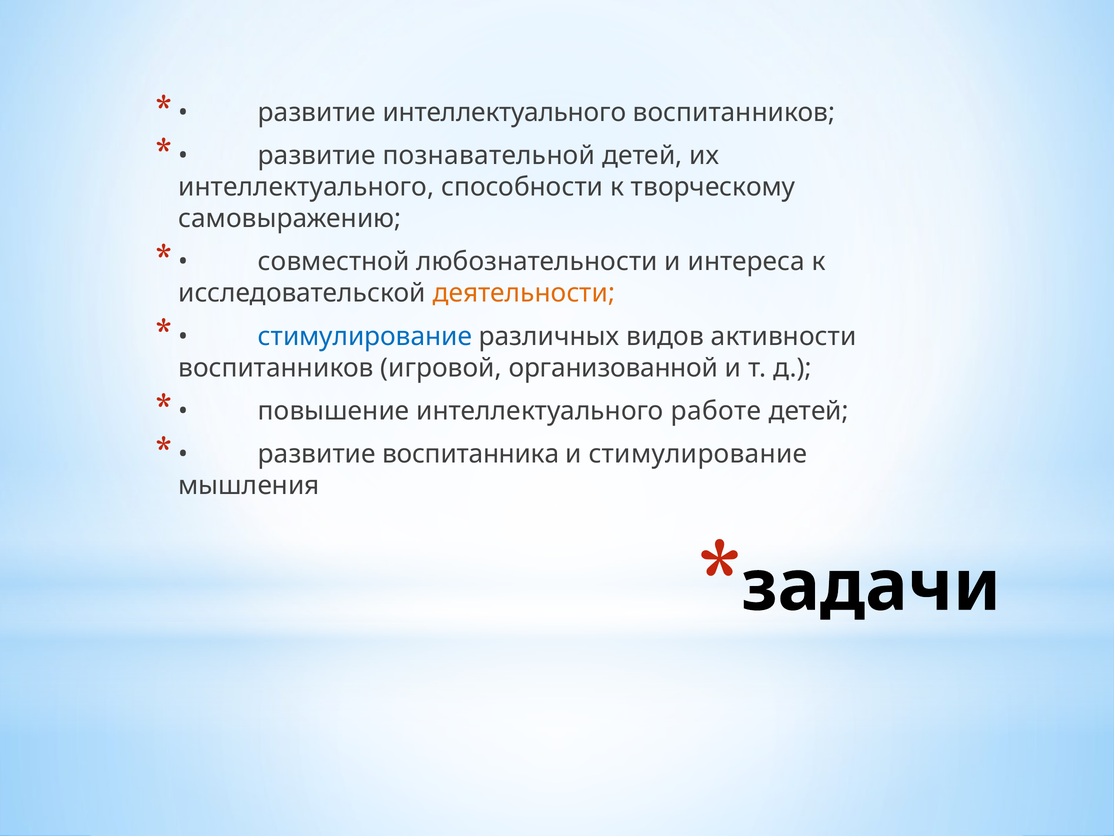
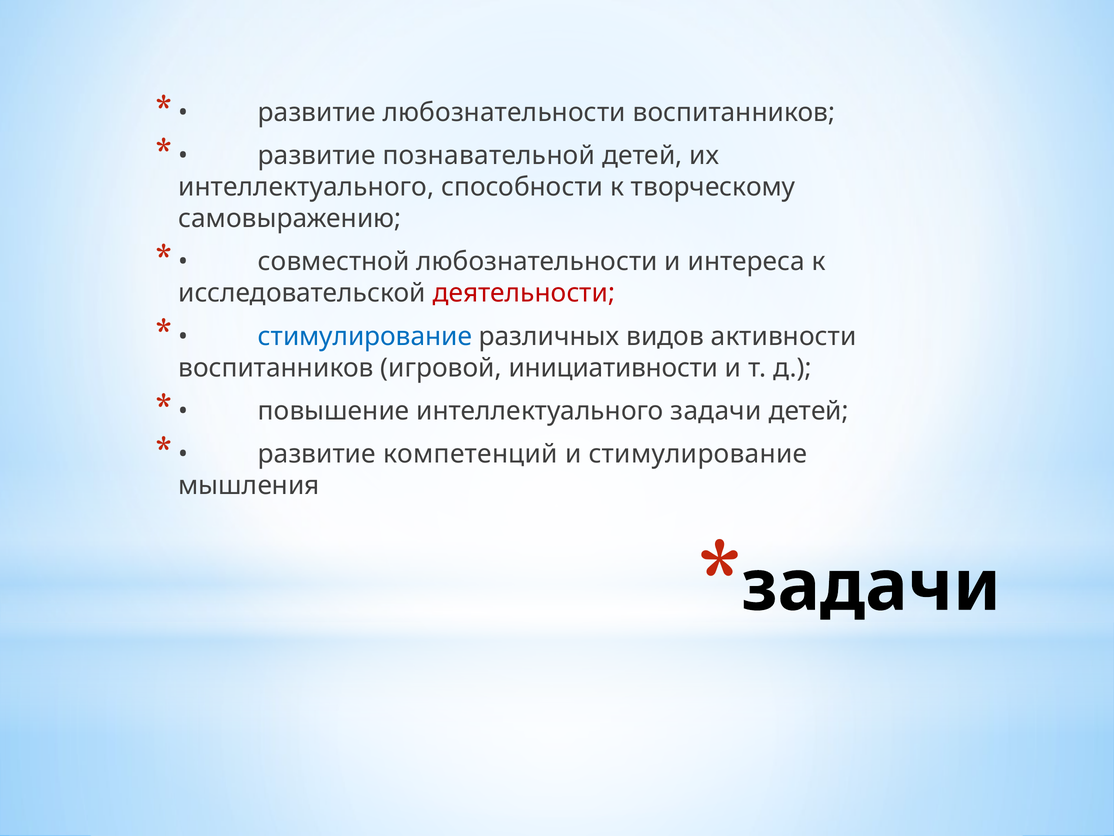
развитие интеллектуального: интеллектуального -> любознательности
деятельности colour: orange -> red
организованной: организованной -> инициативности
интеллектуального работе: работе -> задачи
воспитанника: воспитанника -> компетенций
